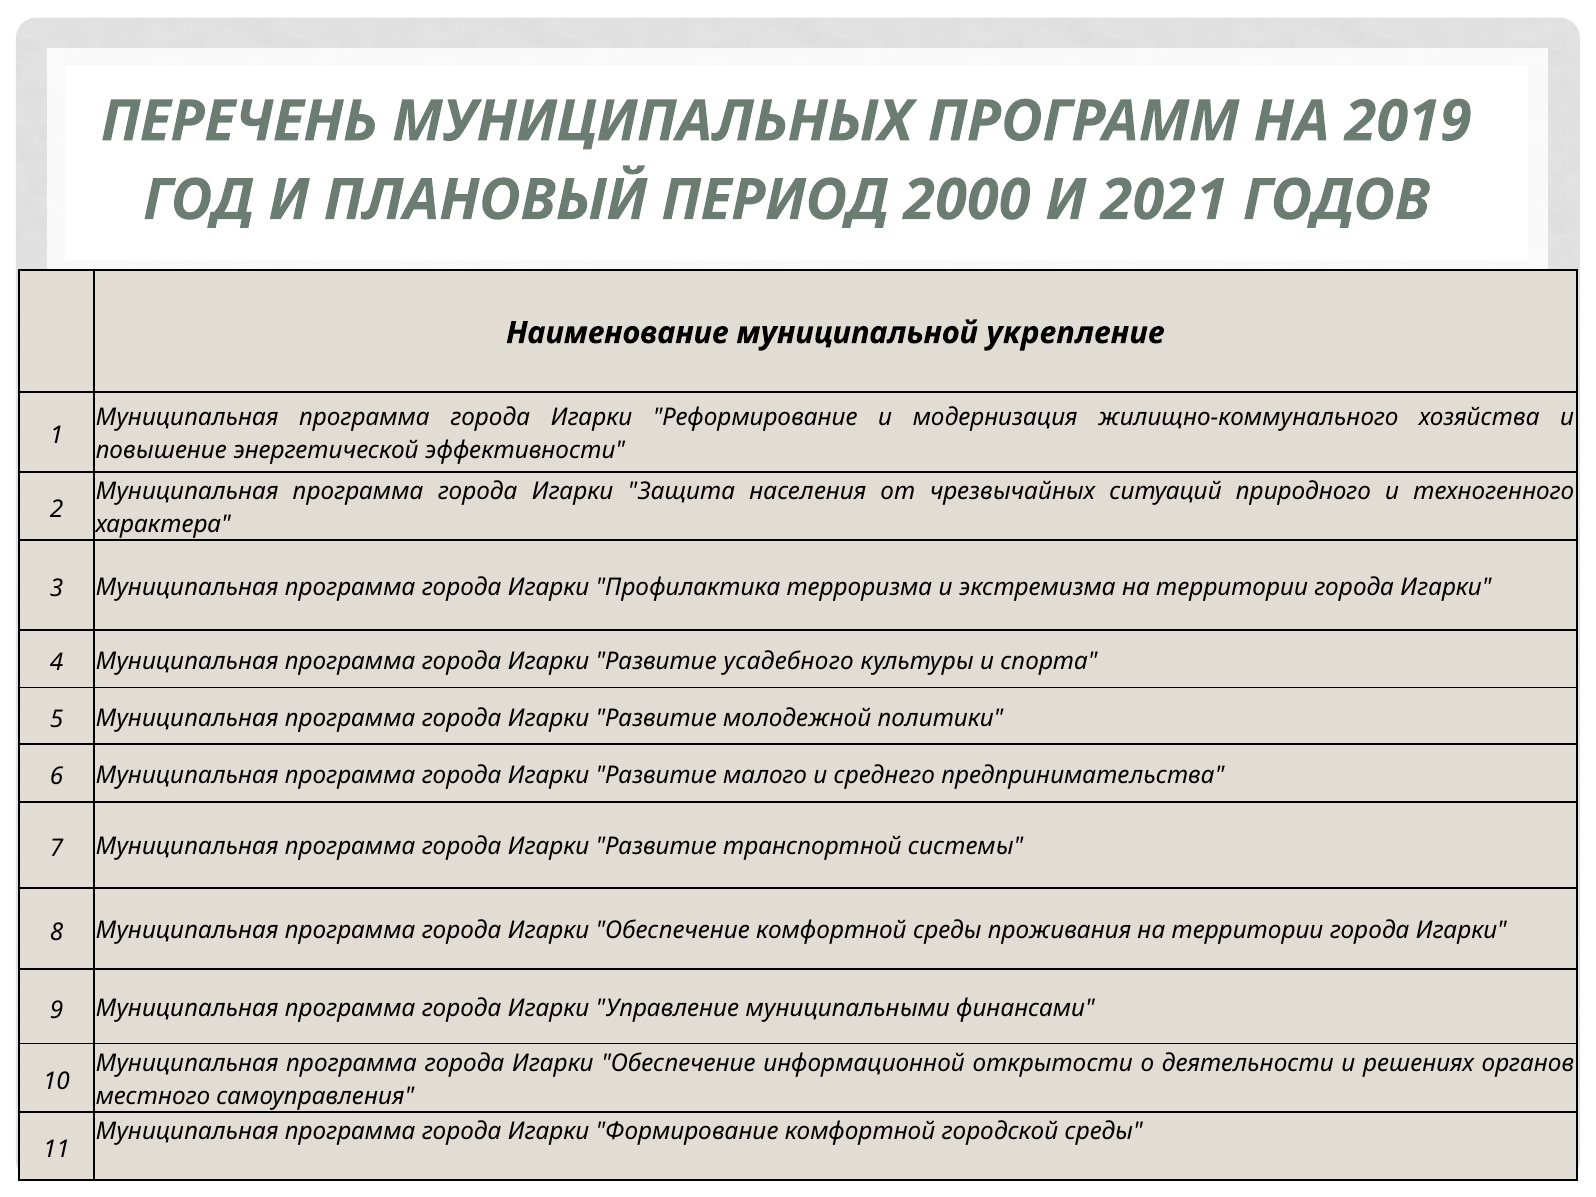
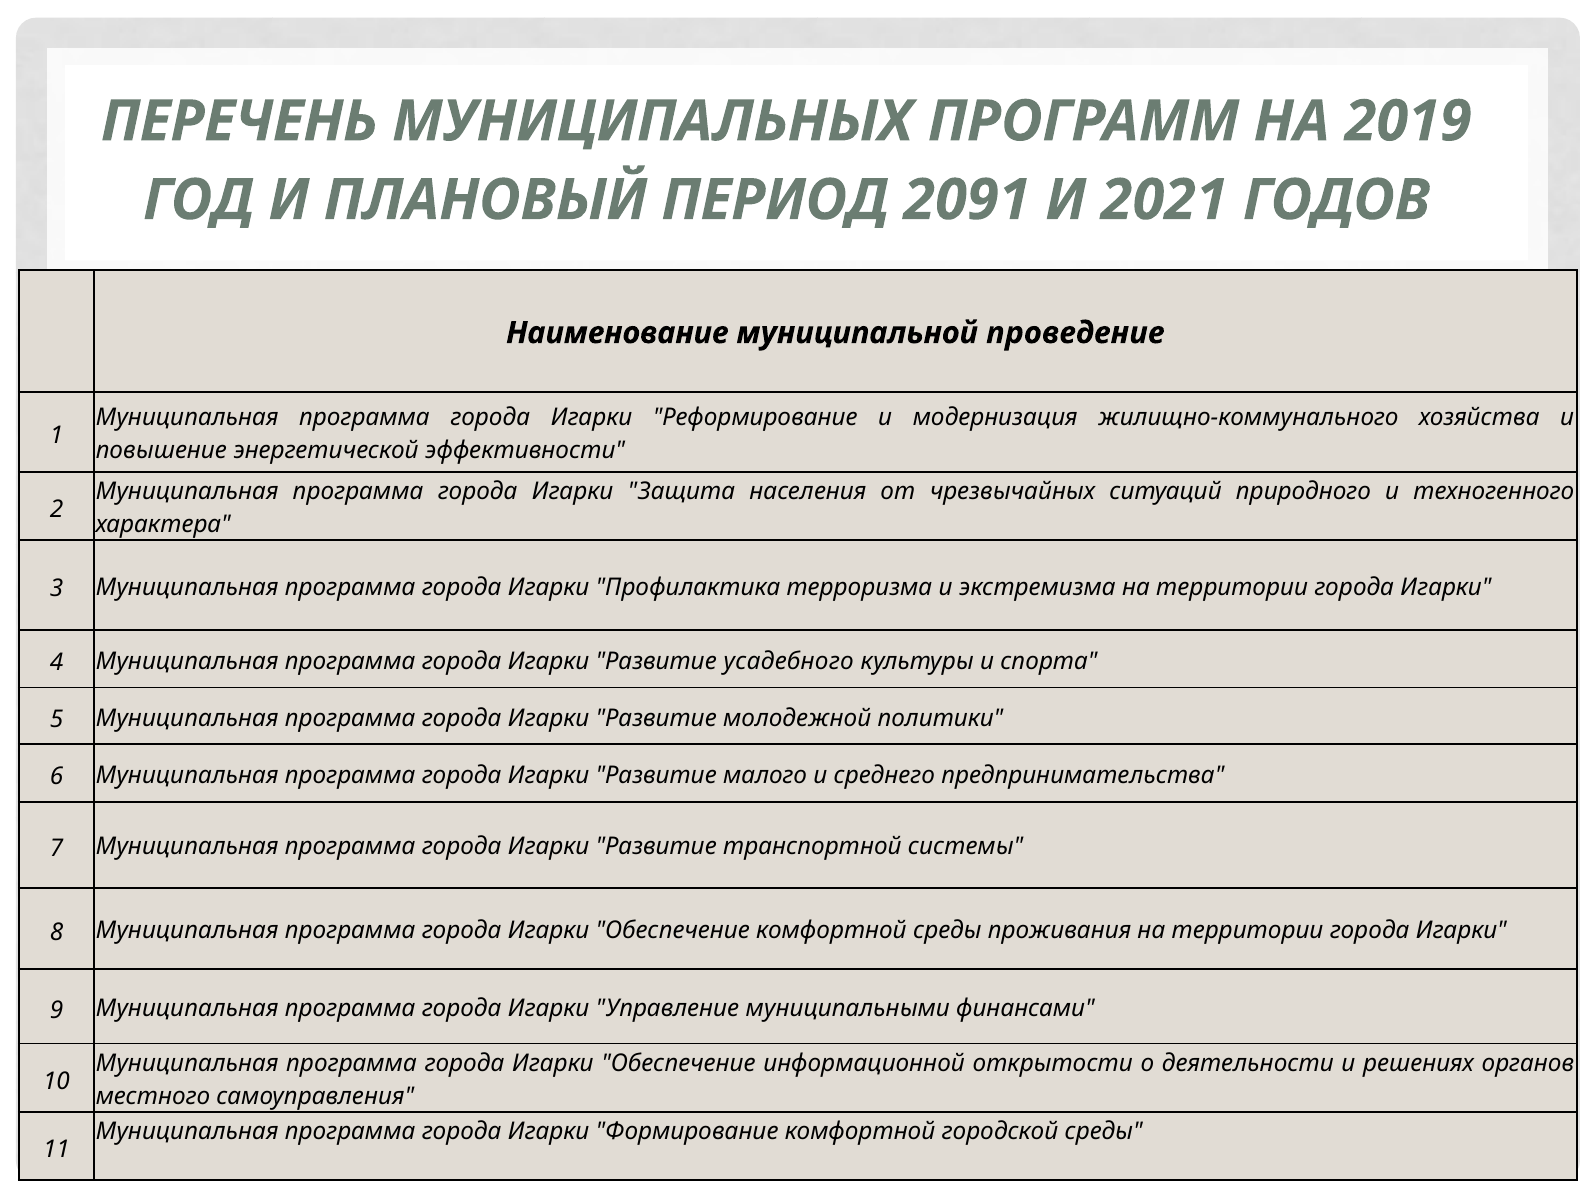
2000: 2000 -> 2091
укрепление: укрепление -> проведение
